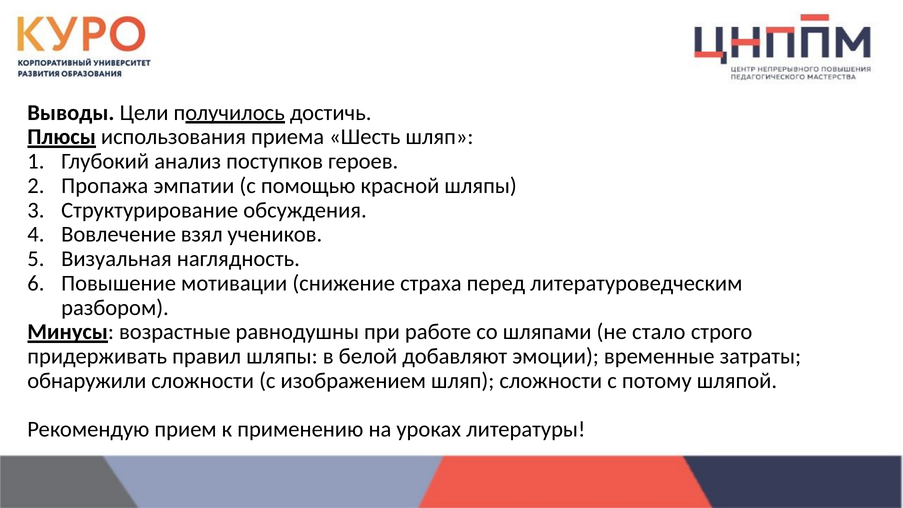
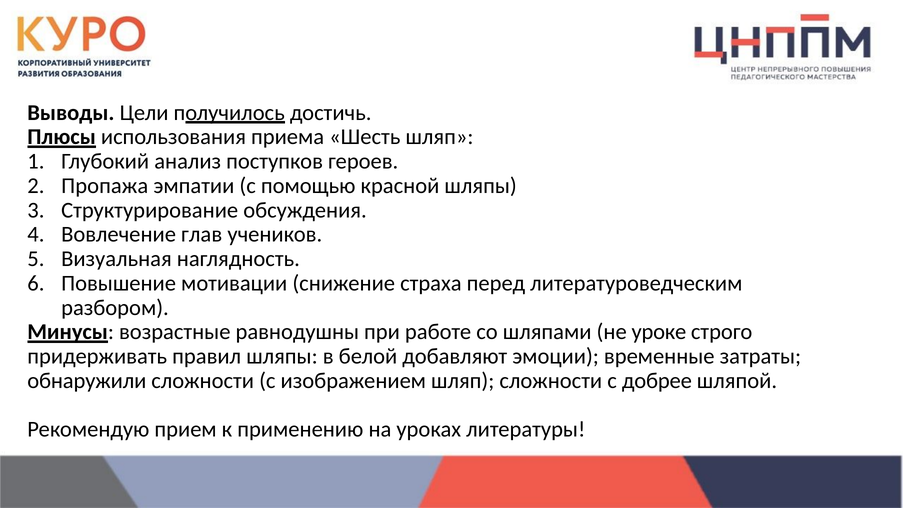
взял: взял -> глав
стало: стало -> уроке
потому: потому -> добрее
